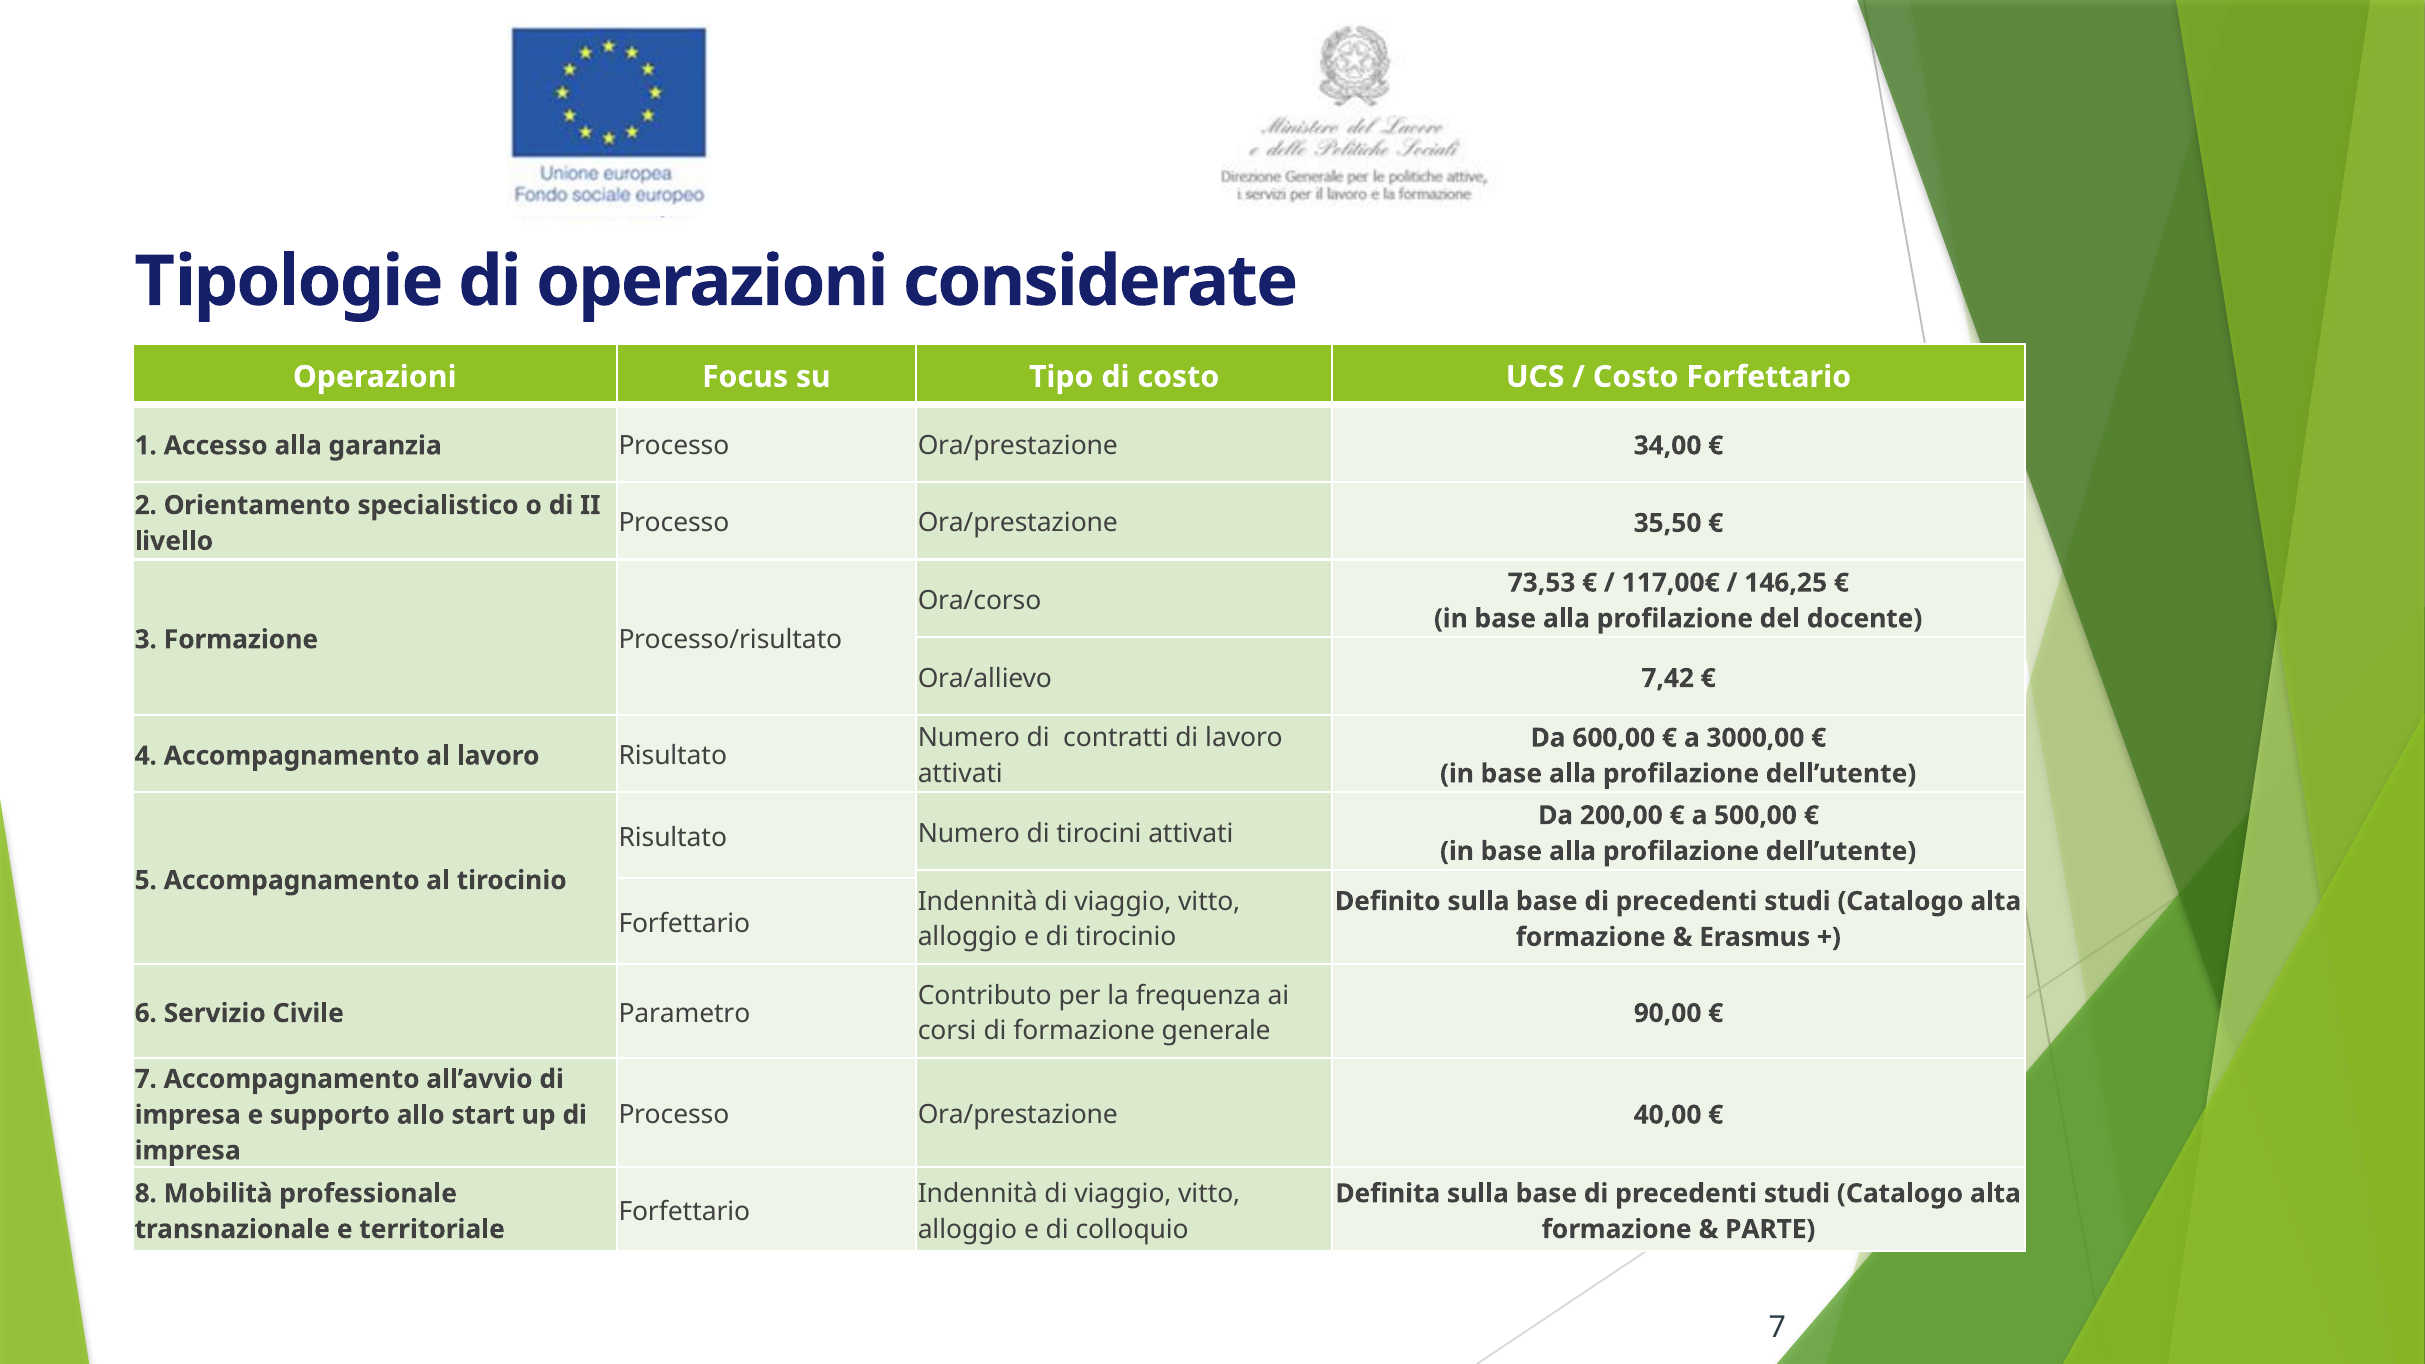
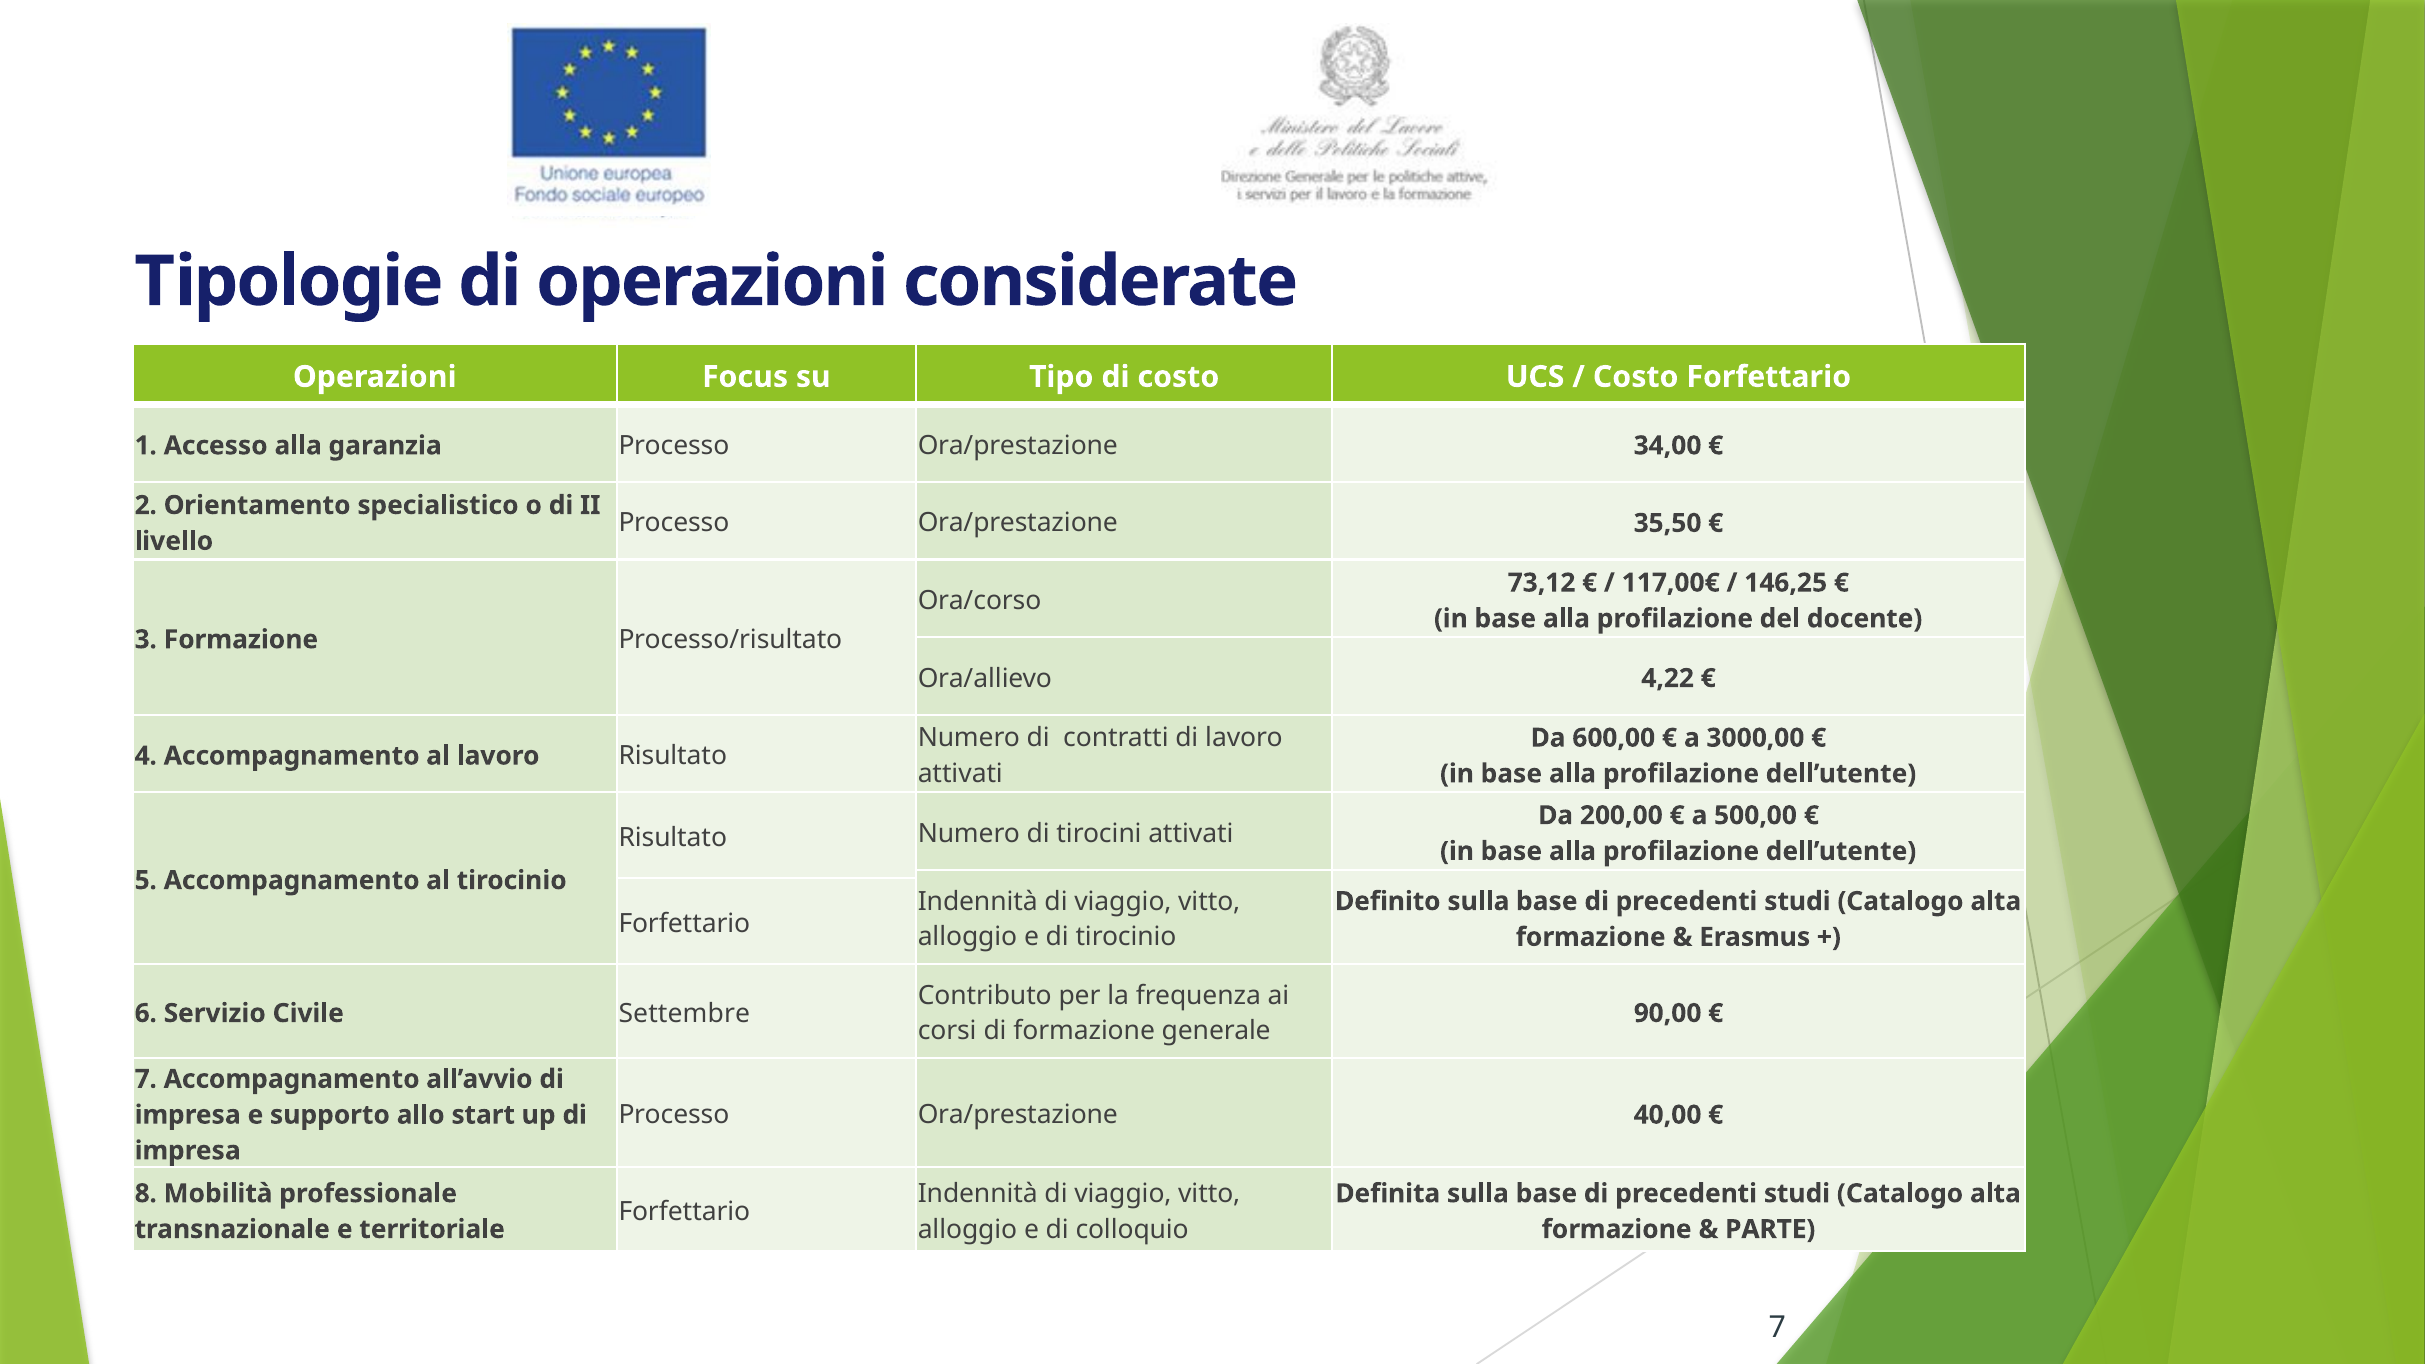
73,53: 73,53 -> 73,12
7,42: 7,42 -> 4,22
Parametro: Parametro -> Settembre
